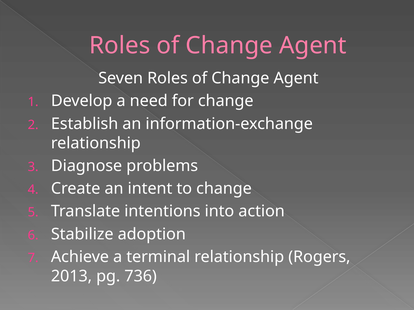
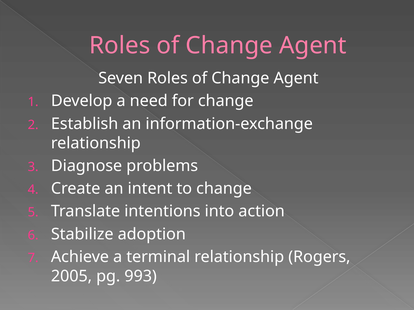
2013: 2013 -> 2005
736: 736 -> 993
